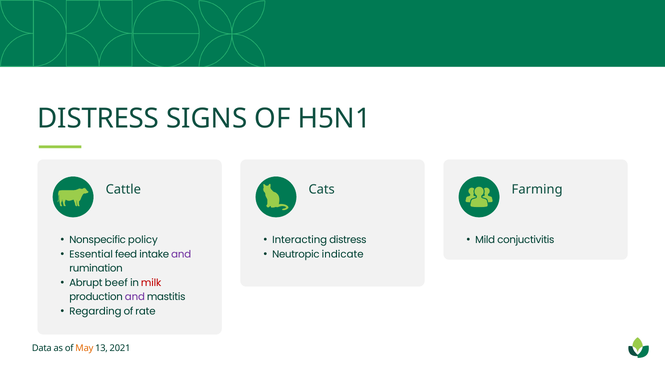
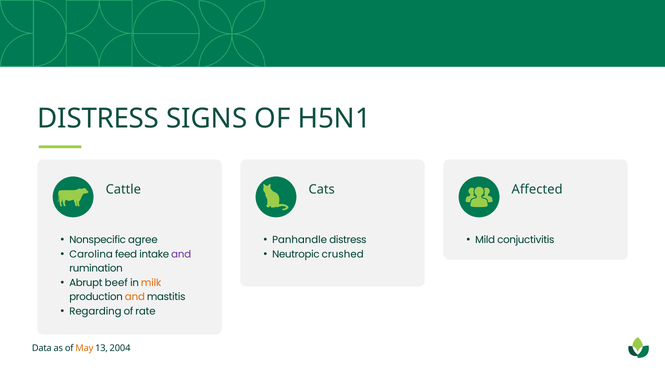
Farming: Farming -> Affected
policy: policy -> agree
Interacting: Interacting -> Panhandle
Essential: Essential -> Carolina
indicate: indicate -> crushed
milk colour: red -> orange
and at (135, 297) colour: purple -> orange
2021: 2021 -> 2004
